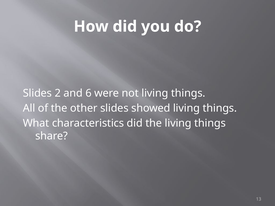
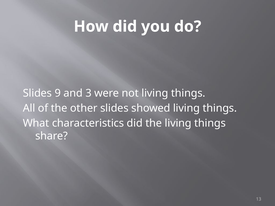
2: 2 -> 9
6: 6 -> 3
